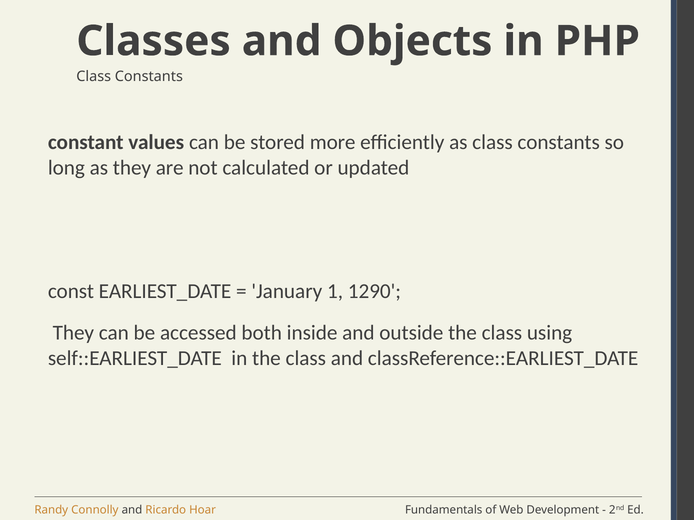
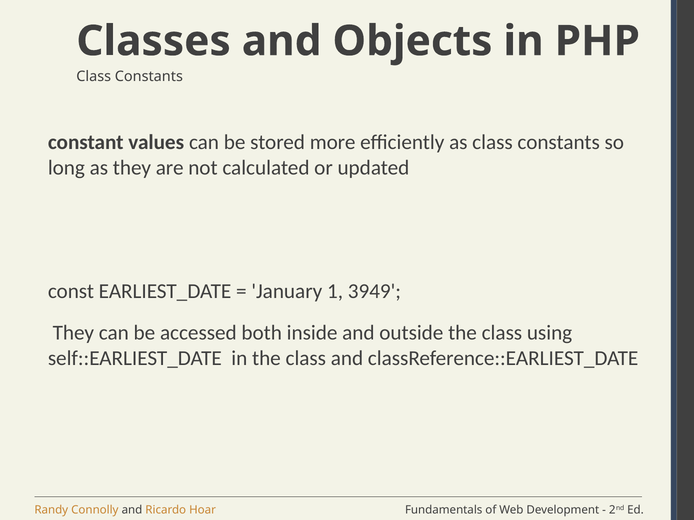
1290: 1290 -> 3949
